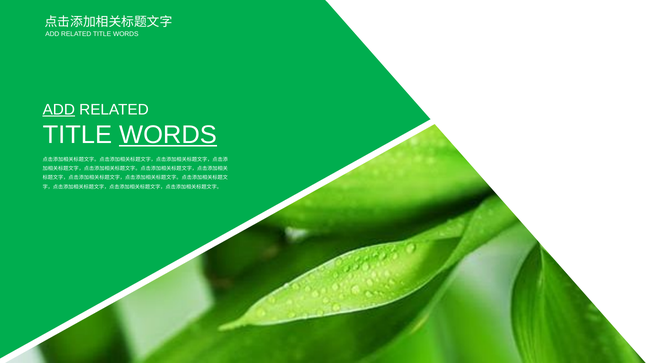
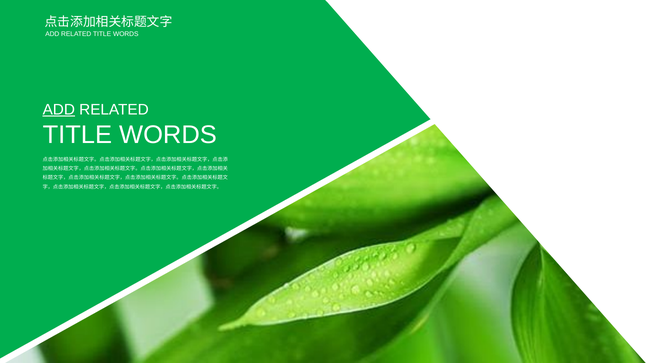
WORDS at (168, 135) underline: present -> none
